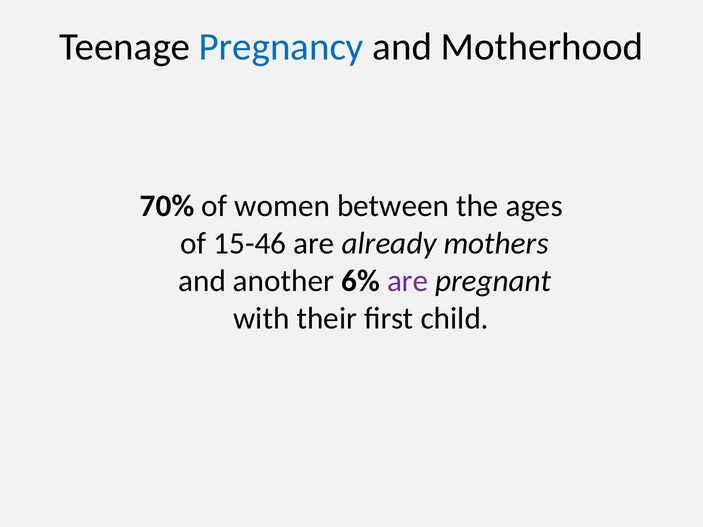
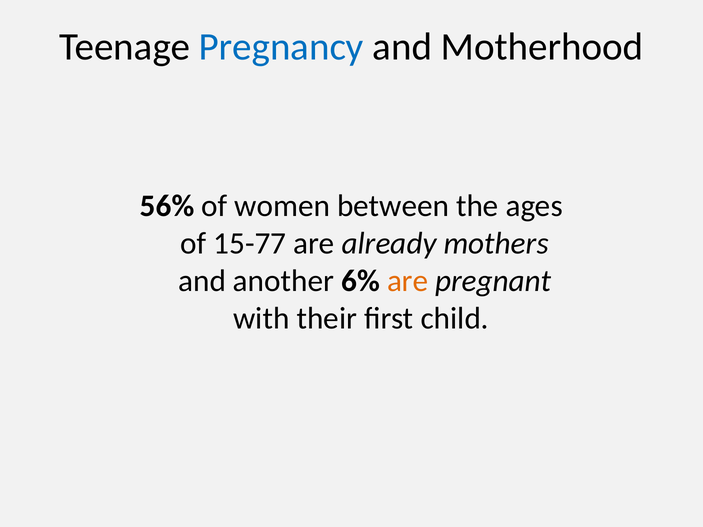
70%: 70% -> 56%
15-46: 15-46 -> 15-77
are at (408, 281) colour: purple -> orange
